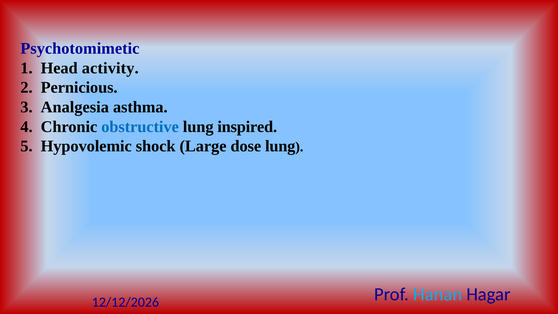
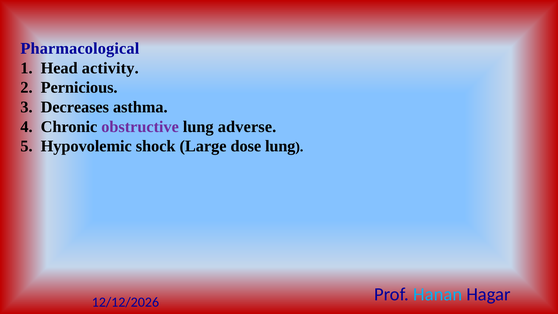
Psychotomimetic: Psychotomimetic -> Pharmacological
Analgesia: Analgesia -> Decreases
obstructive colour: blue -> purple
inspired: inspired -> adverse
